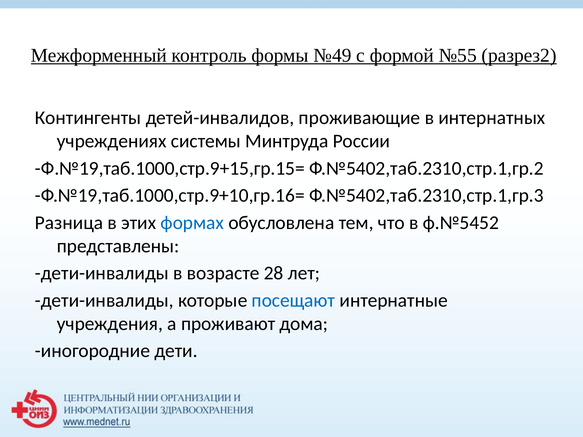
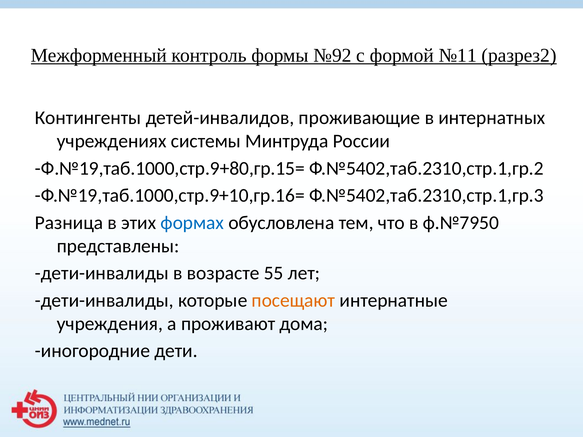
№49: №49 -> №92
№55: №55 -> №11
Ф.№19,таб.1000,стр.9+15,гр.15=: Ф.№19,таб.1000,стр.9+15,гр.15= -> Ф.№19,таб.1000,стр.9+80,гр.15=
ф.№5452: ф.№5452 -> ф.№7950
28: 28 -> 55
посещают colour: blue -> orange
